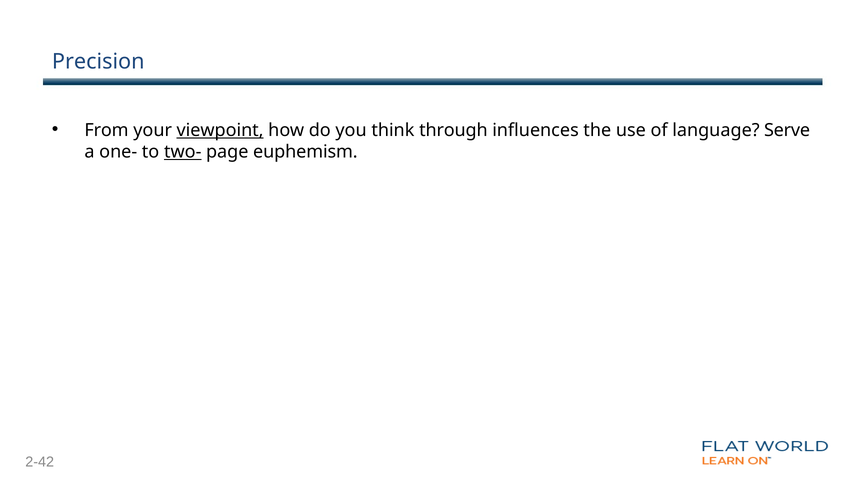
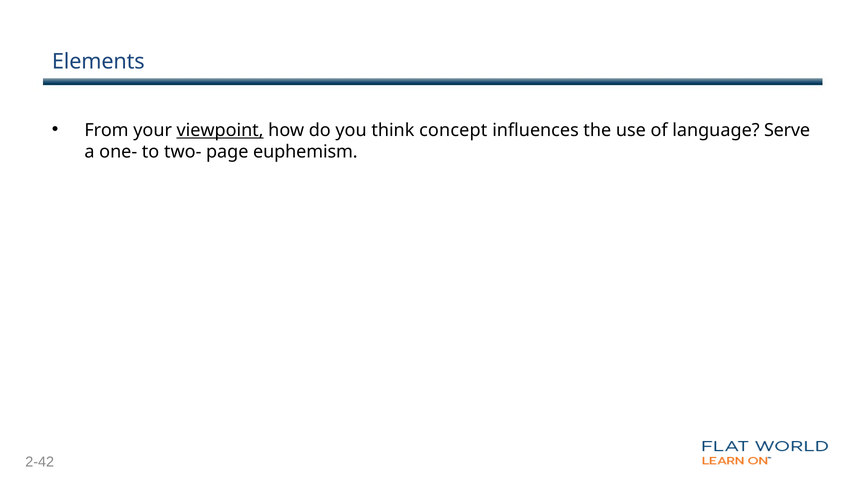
Precision: Precision -> Elements
through: through -> concept
two- underline: present -> none
